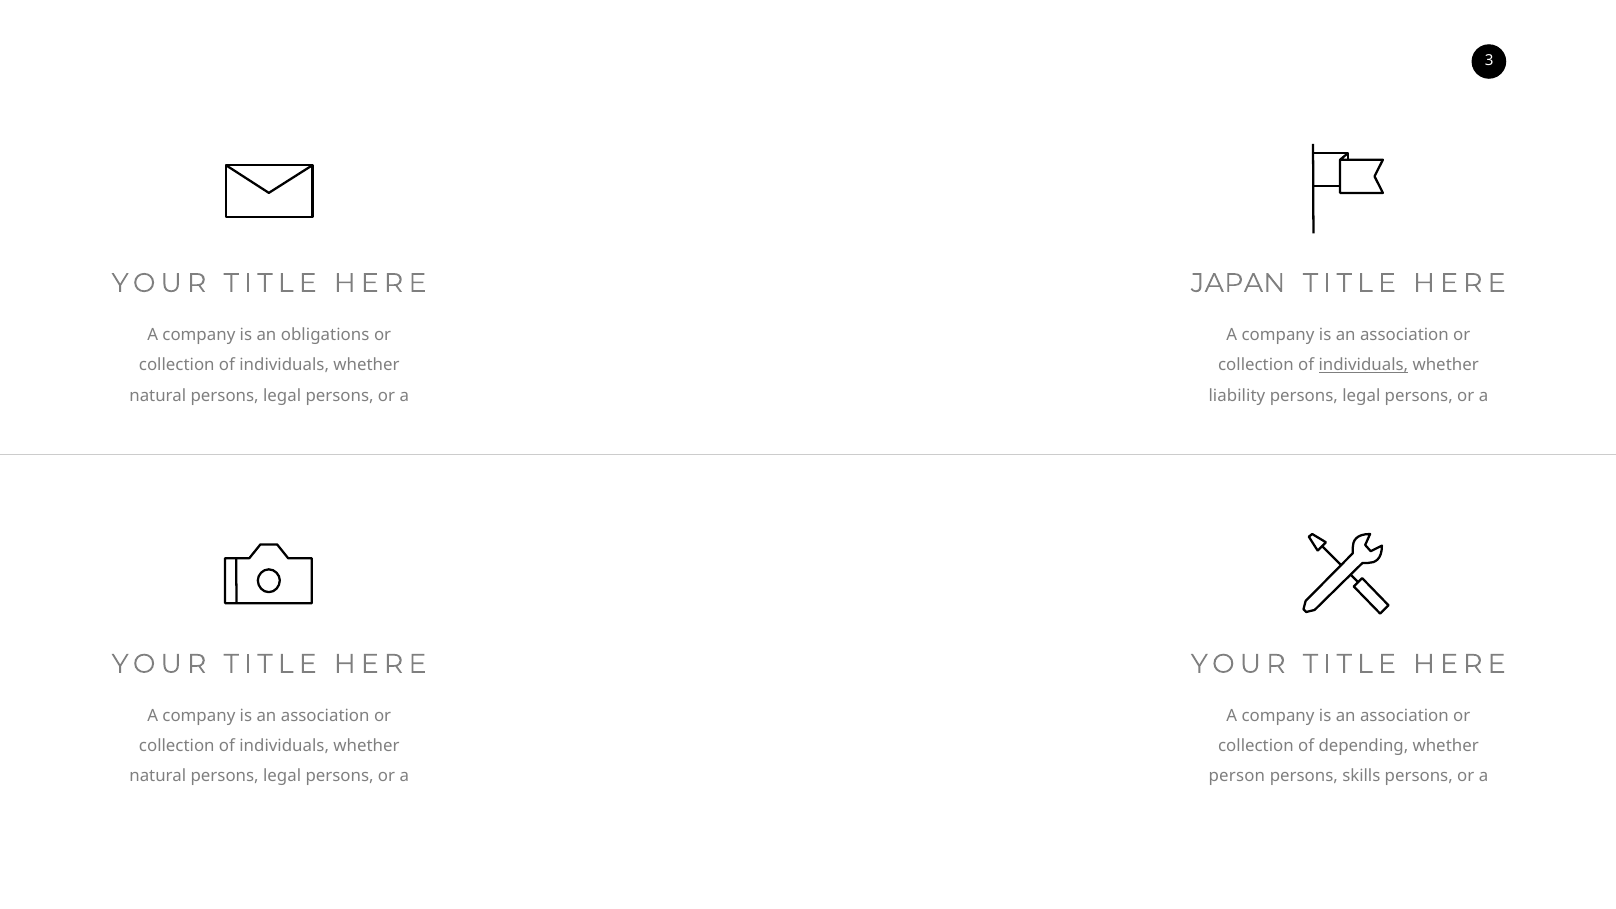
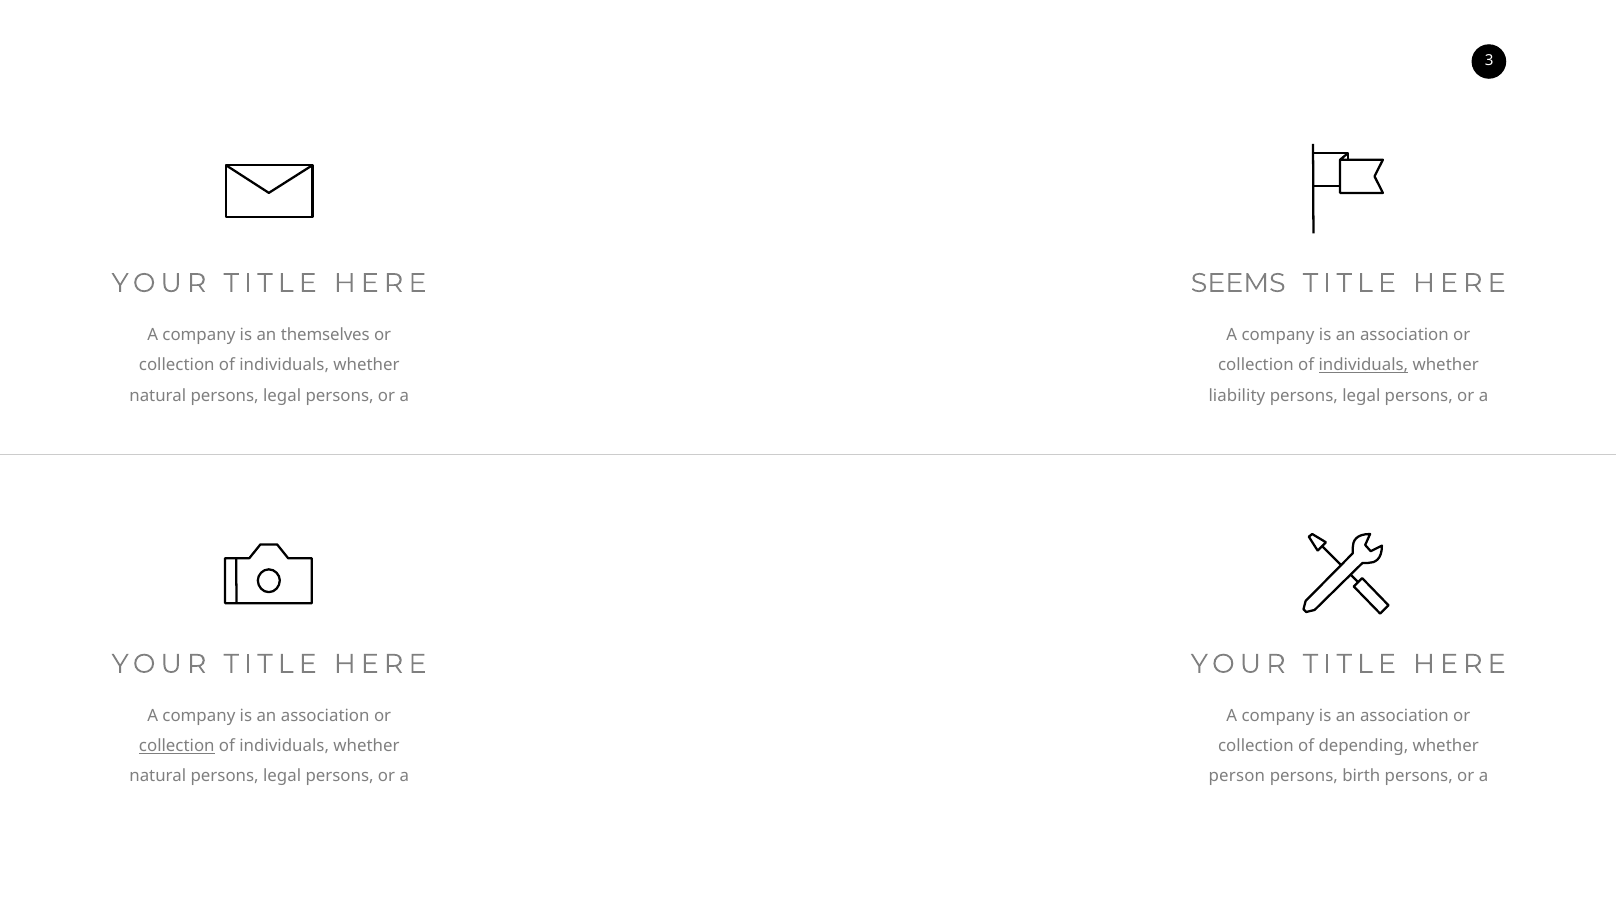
JAPAN: JAPAN -> SEEMS
obligations: obligations -> themselves
collection at (177, 746) underline: none -> present
skills: skills -> birth
